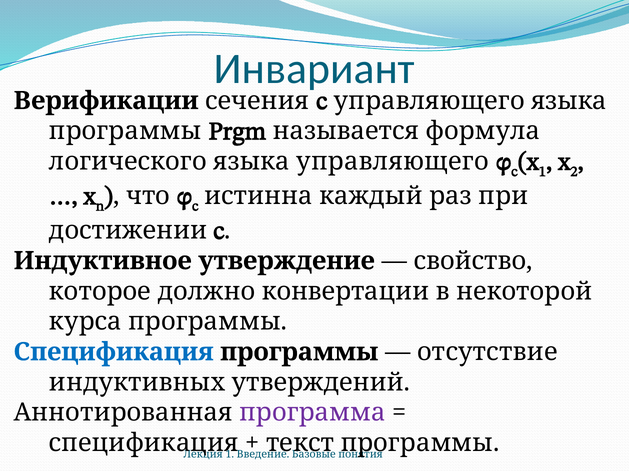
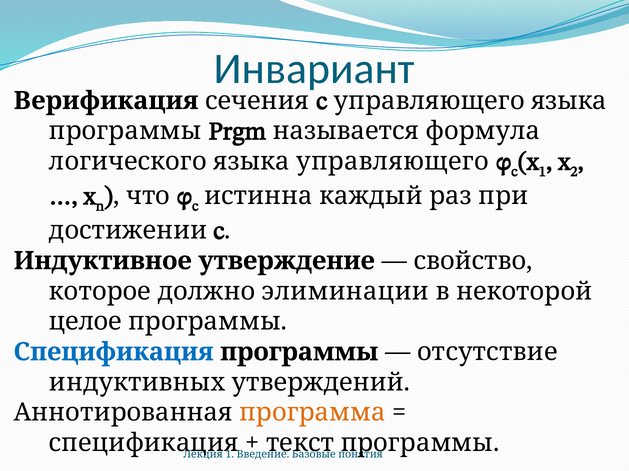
Верификации: Верификации -> Верификация
конвертации: конвертации -> элиминации
курса: курса -> целое
программа colour: purple -> orange
